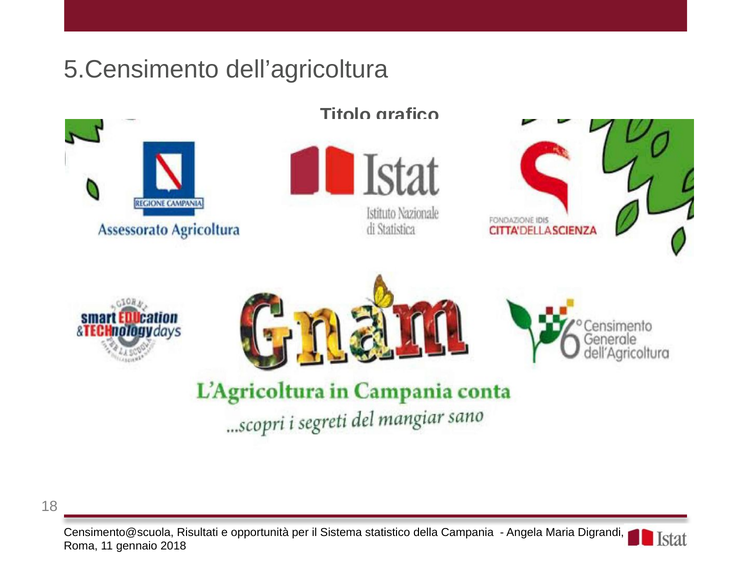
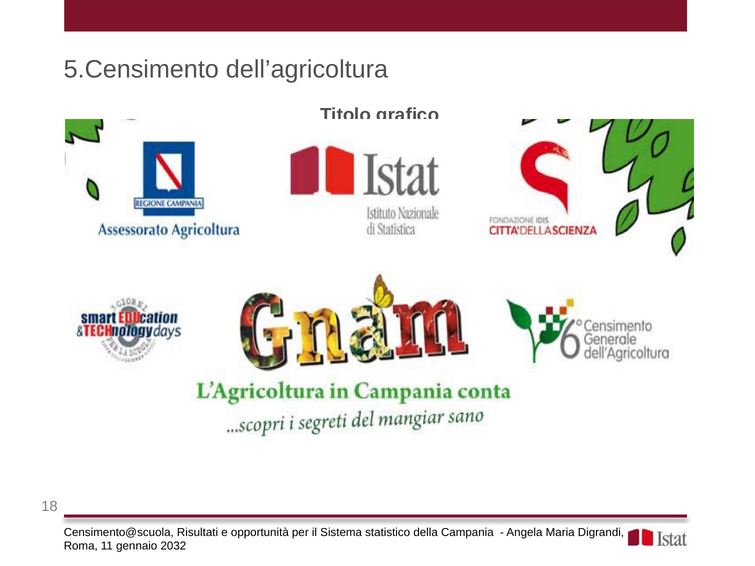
2018: 2018 -> 2032
